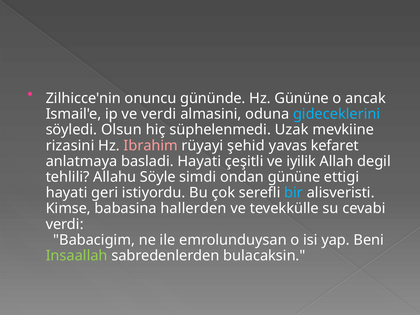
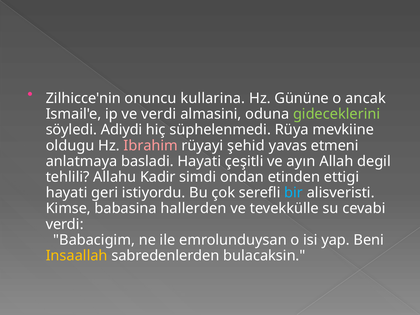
gününde: gününde -> kullarina
gideceklerini colour: light blue -> light green
Olsun: Olsun -> Adiydi
Uzak: Uzak -> Rüya
rizasini: rizasini -> oldugu
kefaret: kefaret -> etmeni
iyilik: iyilik -> ayın
Söyle: Söyle -> Kadir
ondan gününe: gününe -> etinden
Insaallah colour: light green -> yellow
